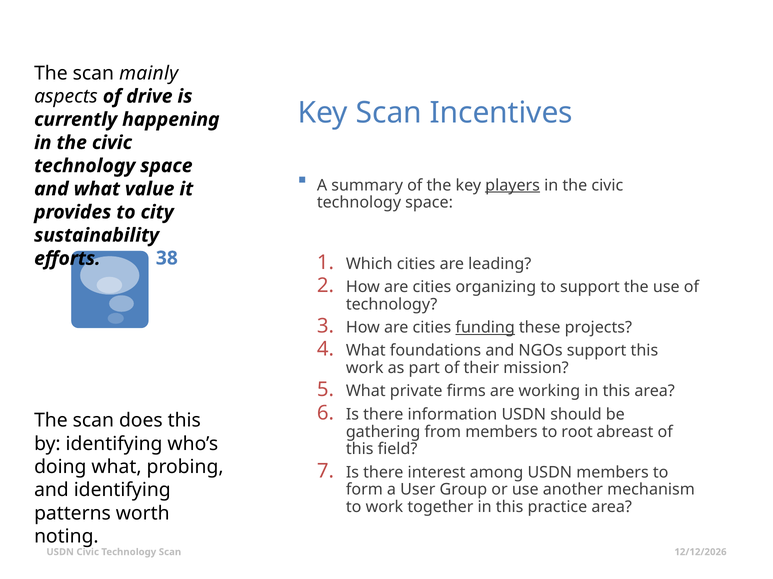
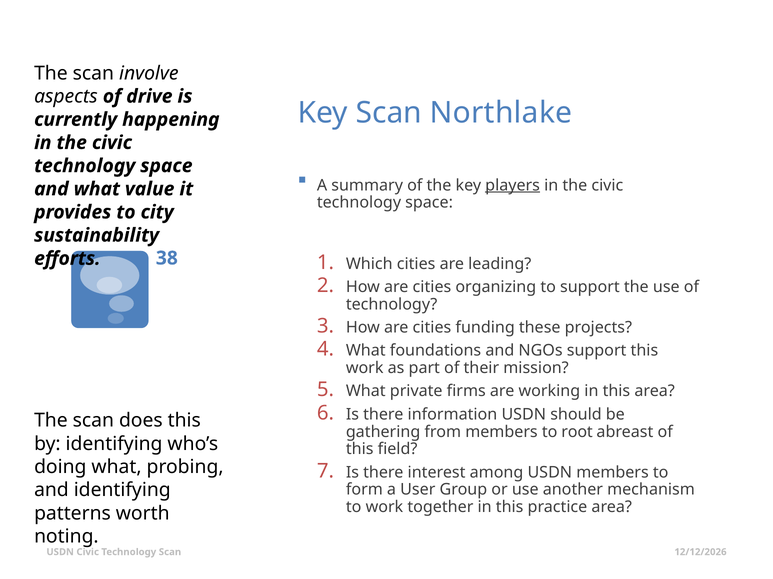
mainly: mainly -> involve
Incentives: Incentives -> Northlake
funding underline: present -> none
